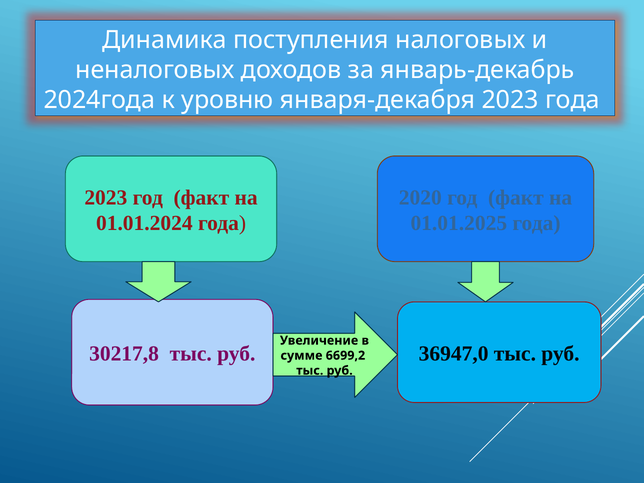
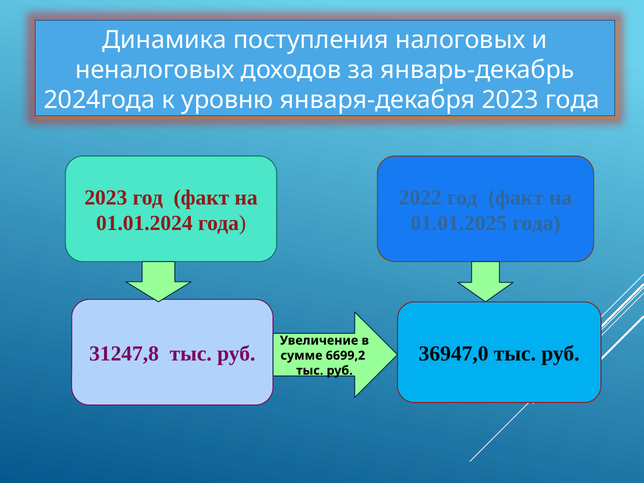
2020: 2020 -> 2022
30217,8: 30217,8 -> 31247,8
